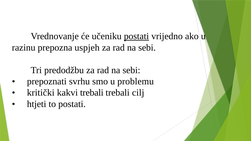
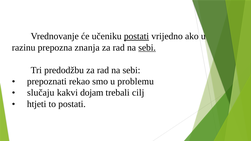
uspjeh: uspjeh -> znanja
sebi at (147, 48) underline: none -> present
svrhu: svrhu -> rekao
kritički: kritički -> slučaju
kakvi trebali: trebali -> dojam
